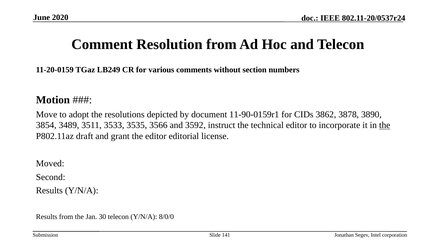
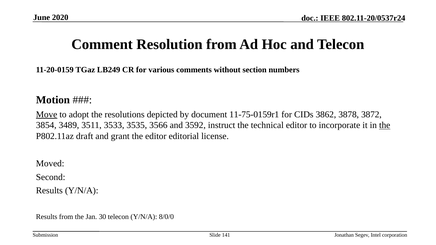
Move underline: none -> present
11-90-0159r1: 11-90-0159r1 -> 11-75-0159r1
3890: 3890 -> 3872
